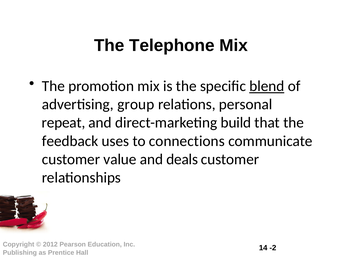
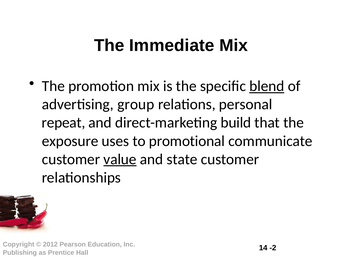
Telephone: Telephone -> Immediate
feedback: feedback -> exposure
connections: connections -> promotional
value underline: none -> present
deals: deals -> state
